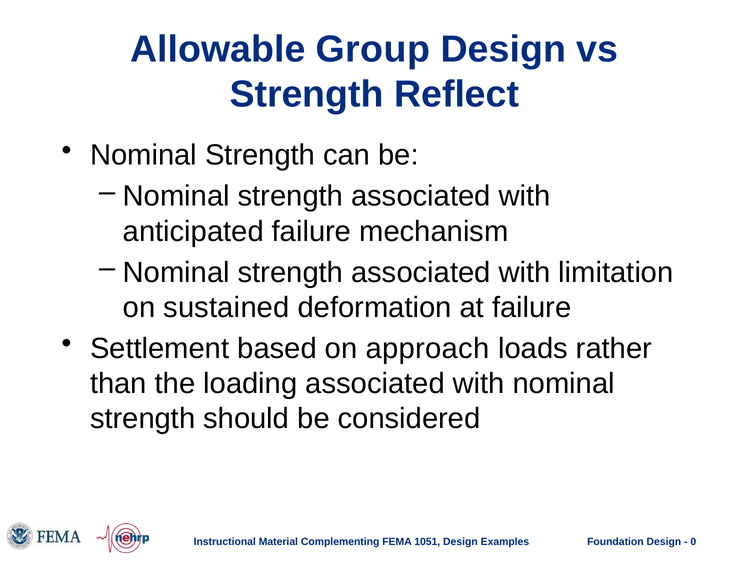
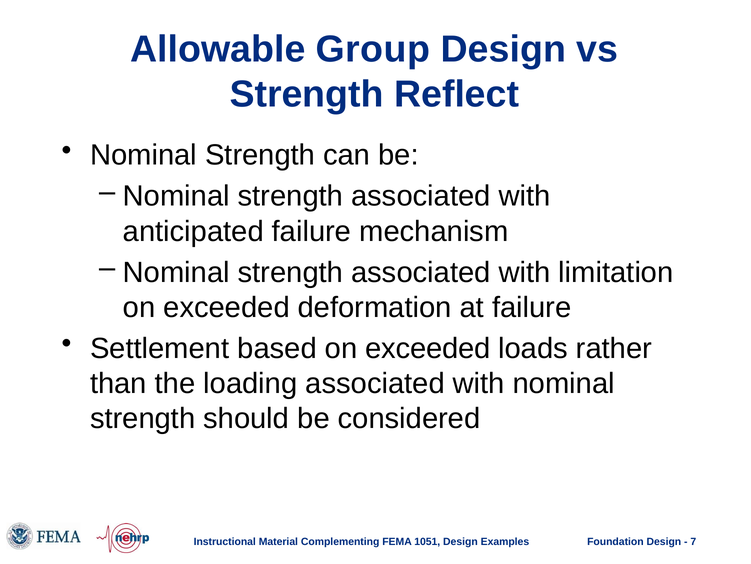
sustained at (226, 307): sustained -> exceeded
based on approach: approach -> exceeded
0: 0 -> 7
